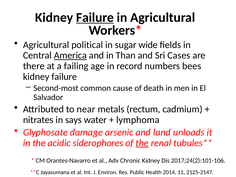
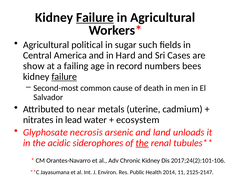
wide: wide -> such
America underline: present -> none
Than: Than -> Hard
there: there -> show
failure at (64, 77) underline: none -> present
rectum: rectum -> uterine
says: says -> lead
lymphoma: lymphoma -> ecosystem
damage: damage -> necrosis
